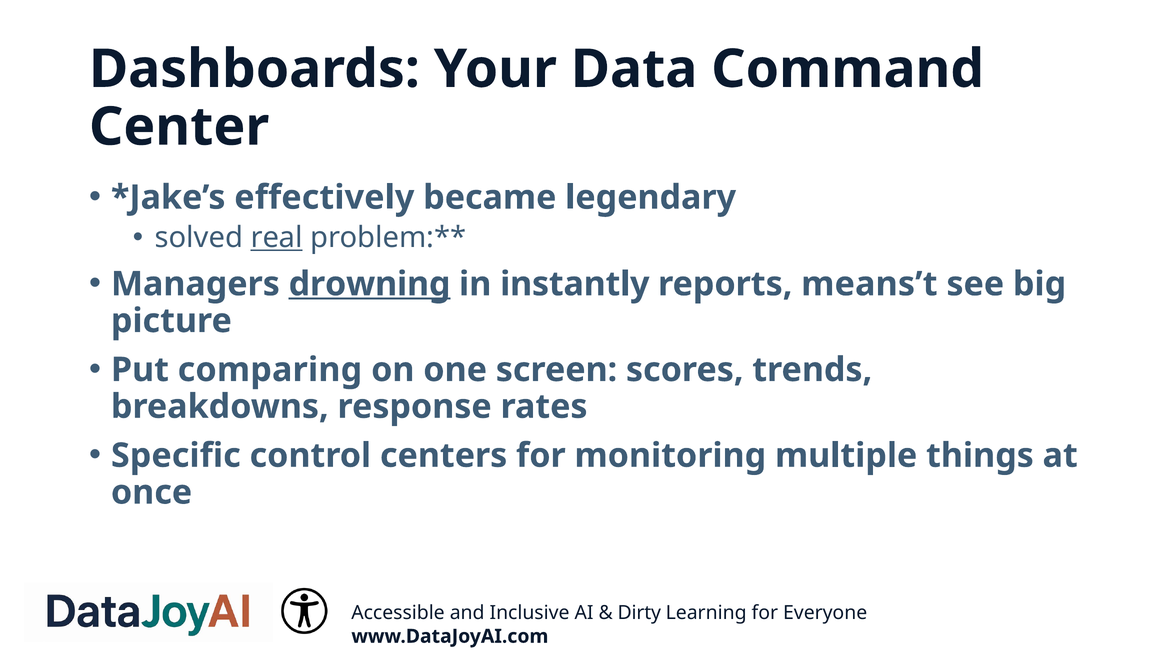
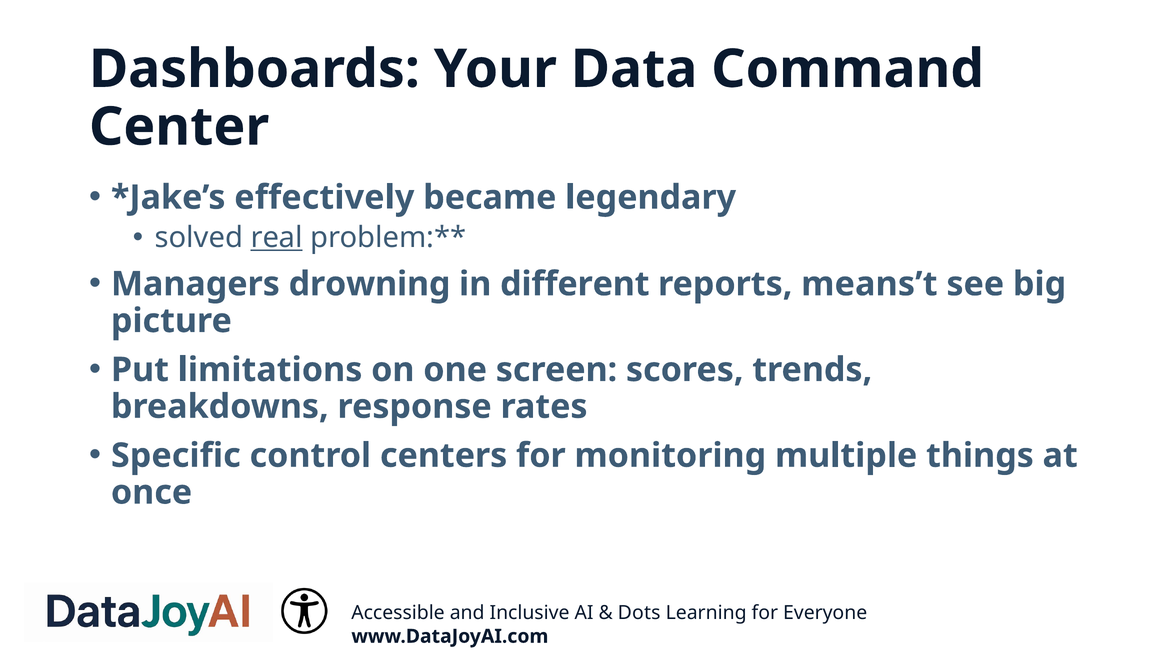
drowning underline: present -> none
instantly: instantly -> different
comparing: comparing -> limitations
Dirty: Dirty -> Dots
